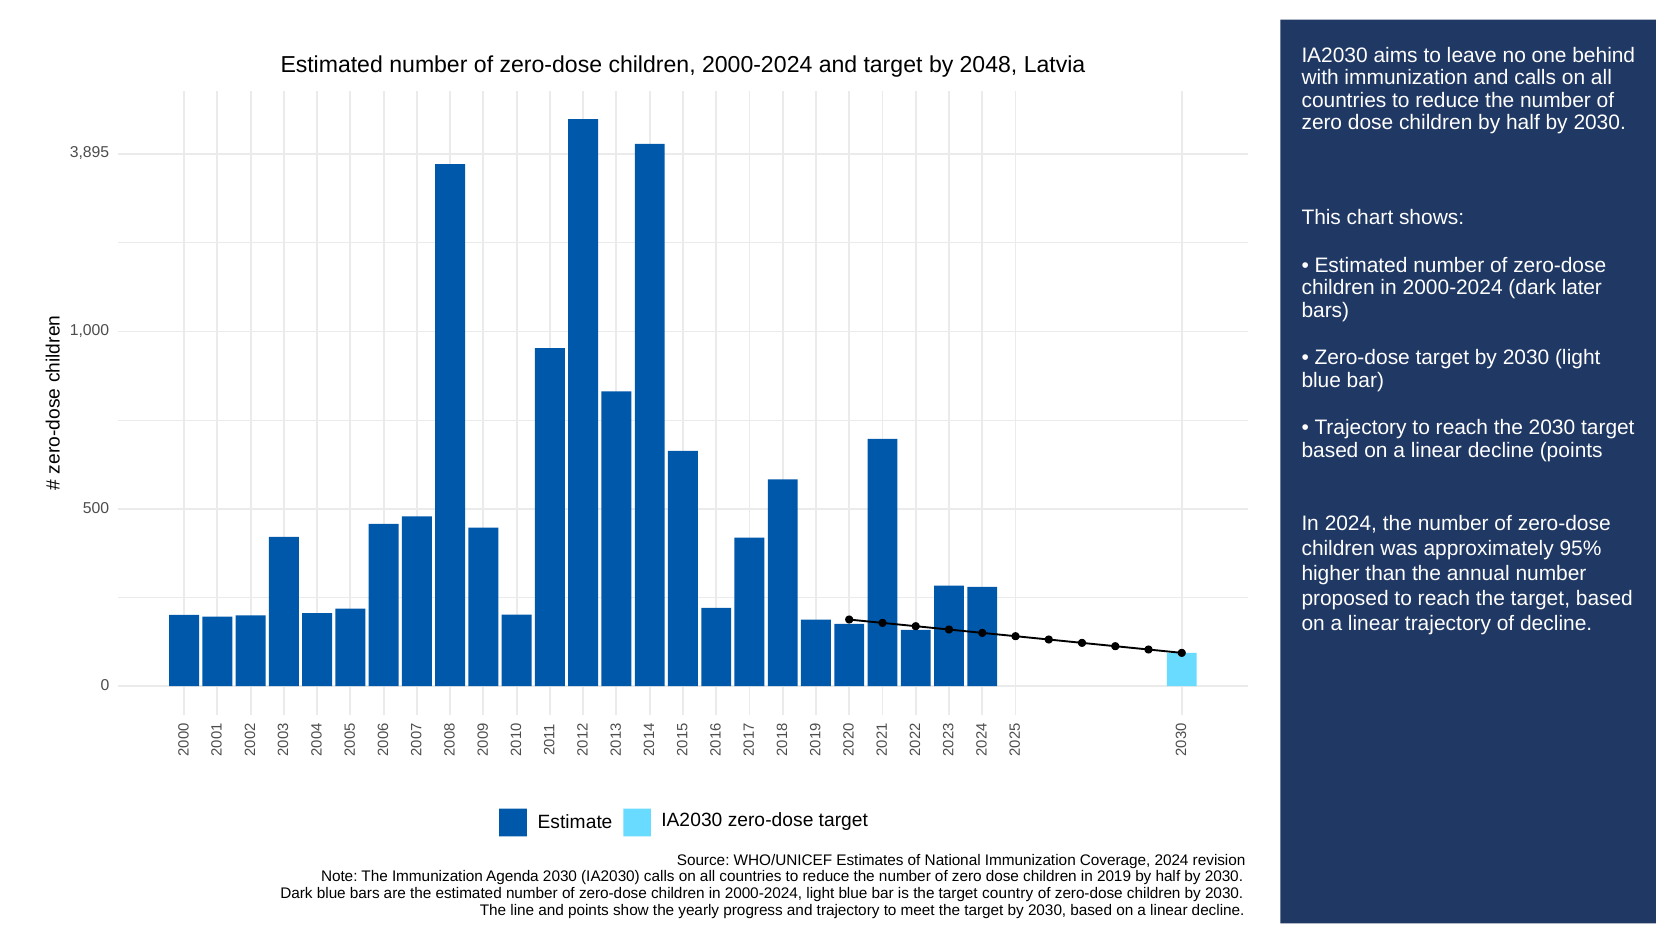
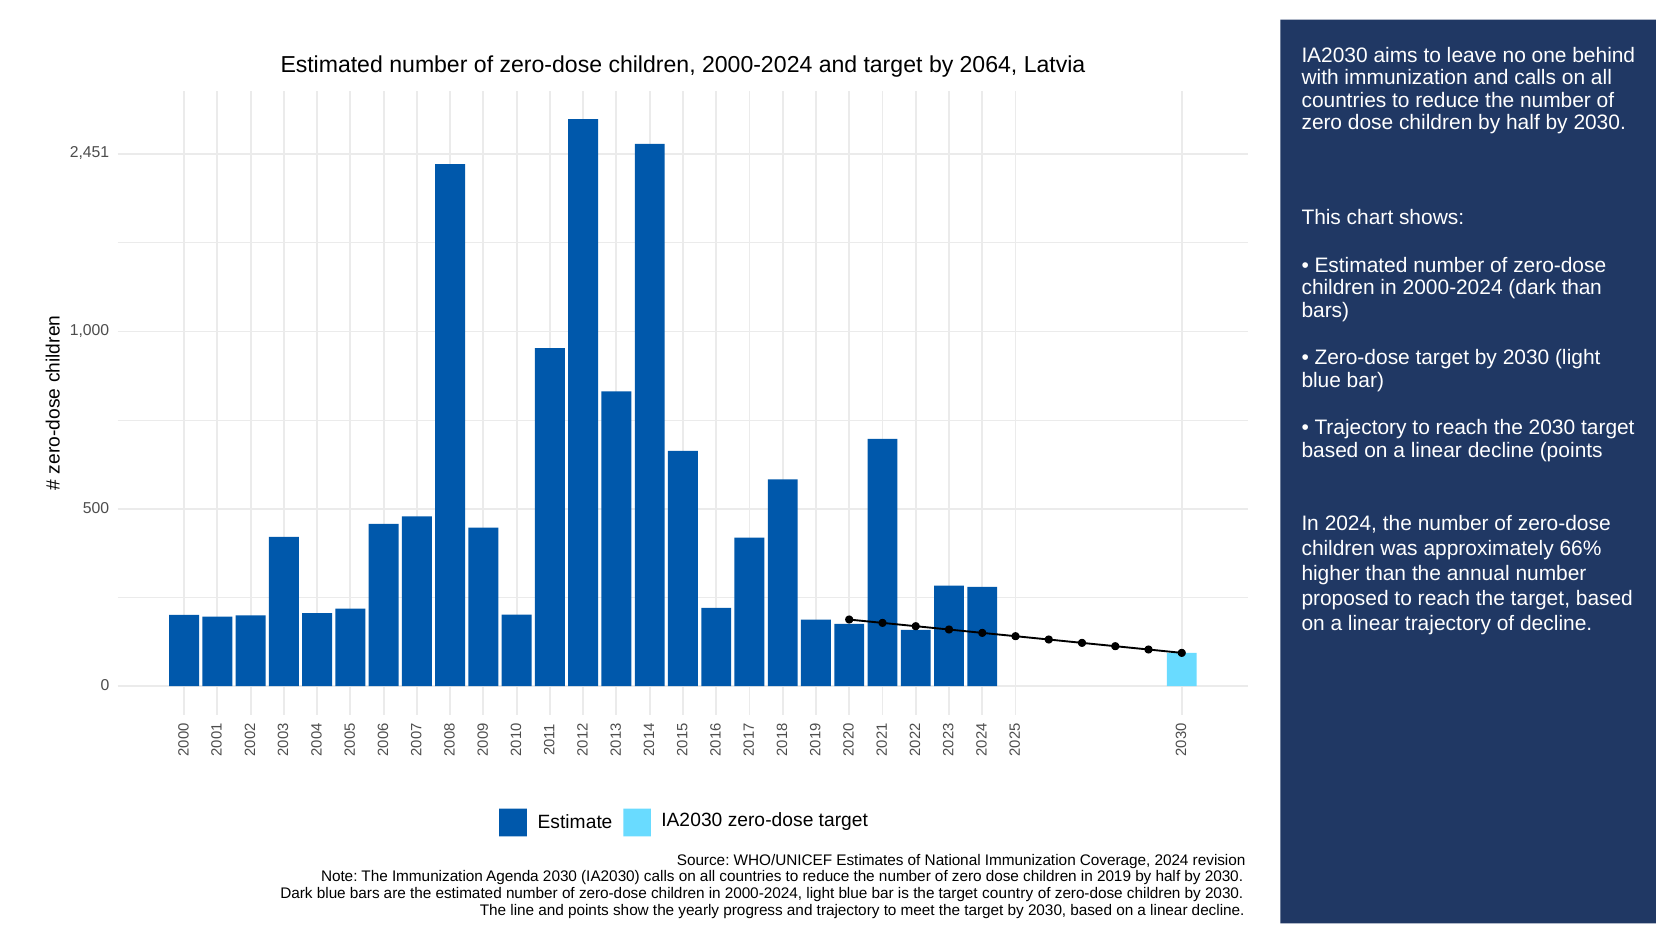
2048: 2048 -> 2064
3,895: 3,895 -> 2,451
dark later: later -> than
95%: 95% -> 66%
